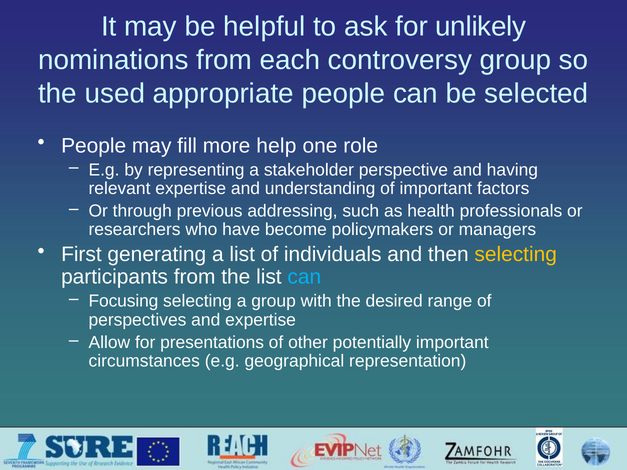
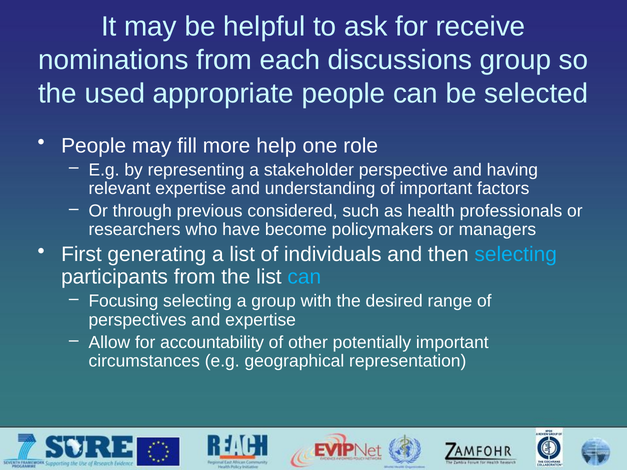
unlikely: unlikely -> receive
controversy: controversy -> discussions
addressing: addressing -> considered
selecting at (516, 255) colour: yellow -> light blue
presentations: presentations -> accountability
